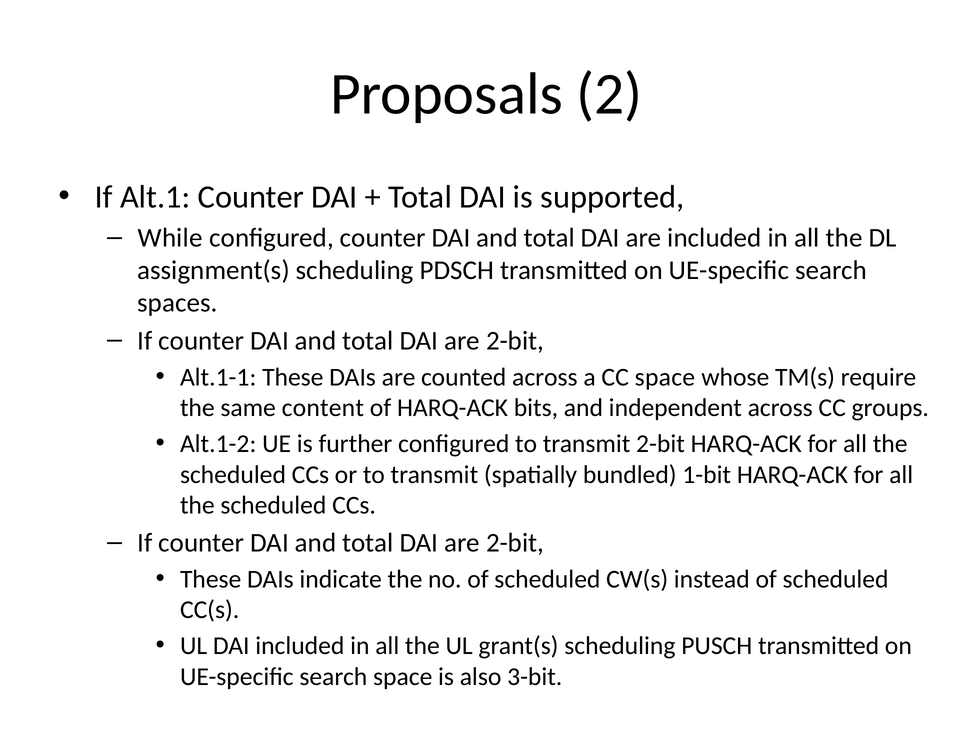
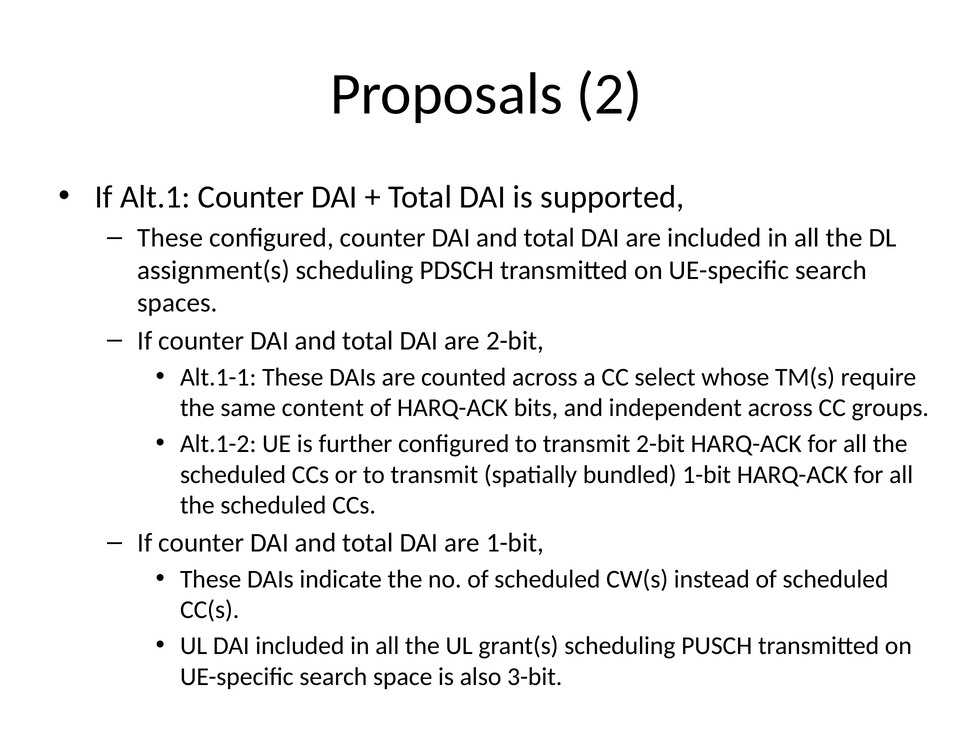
While at (170, 238): While -> These
CC space: space -> select
2-bit at (515, 542): 2-bit -> 1-bit
